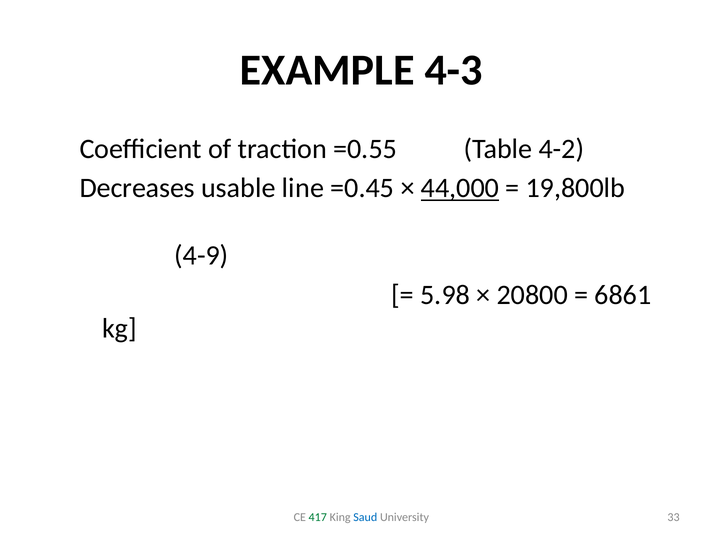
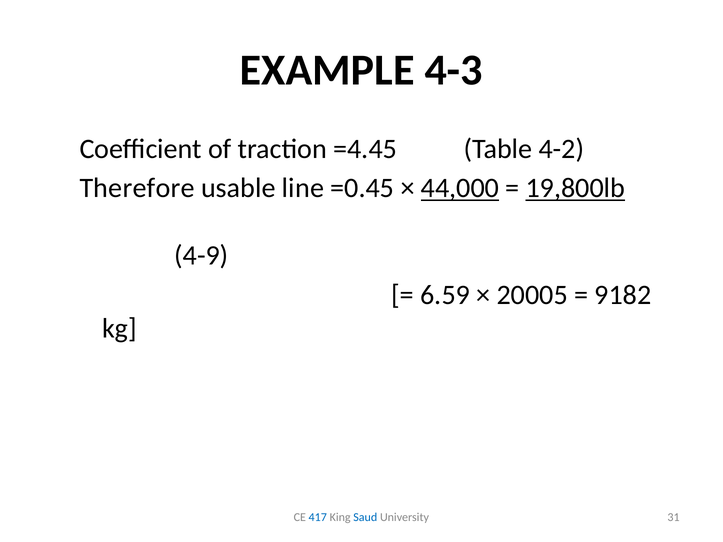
=0.55: =0.55 -> =4.45
Decreases: Decreases -> Therefore
19,800lb underline: none -> present
5.98: 5.98 -> 6.59
20800: 20800 -> 20005
6861: 6861 -> 9182
417 colour: green -> blue
33: 33 -> 31
